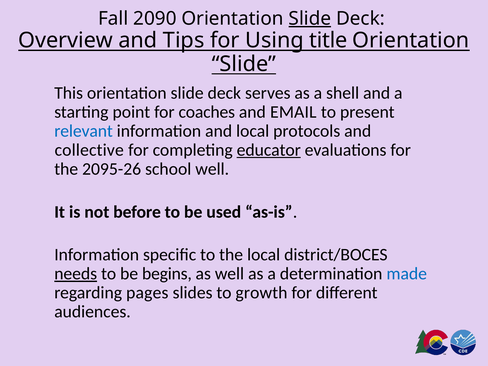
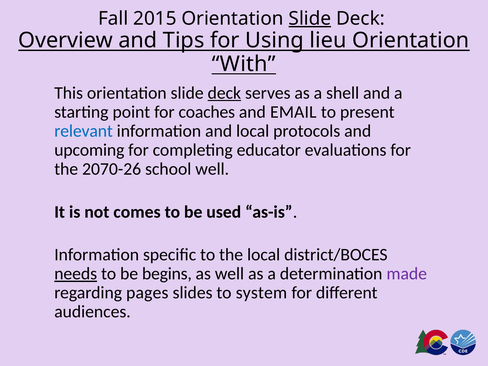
2090: 2090 -> 2015
title: title -> lieu
Slide at (244, 64): Slide -> With
deck at (224, 93) underline: none -> present
collective: collective -> upcoming
educator underline: present -> none
2095-26: 2095-26 -> 2070-26
before: before -> comes
made colour: blue -> purple
growth: growth -> system
